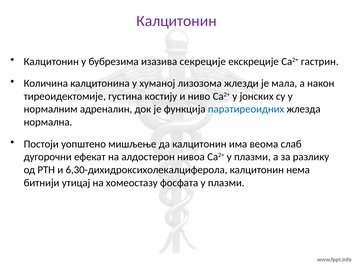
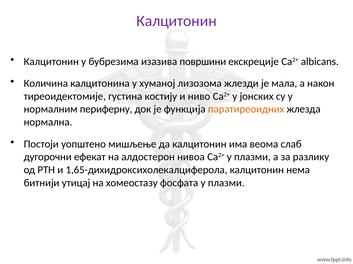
секреције: секреције -> површини
гастрин: гастрин -> albicans
адреналин: адреналин -> периферну
паратиреоидних colour: blue -> orange
6,30-дихидроксихолекалциферола: 6,30-дихидроксихолекалциферола -> 1,65-дихидроксихолекалциферола
